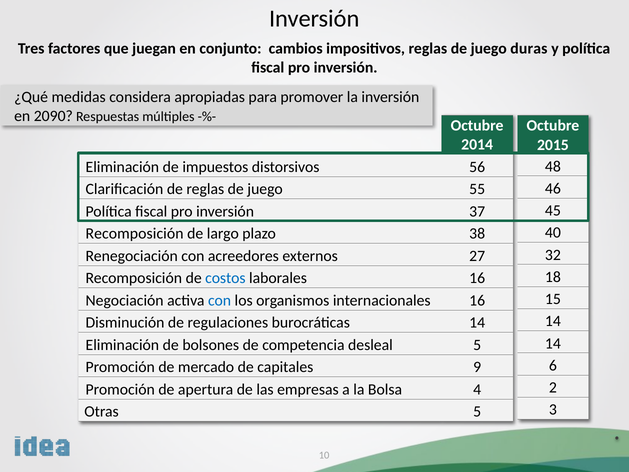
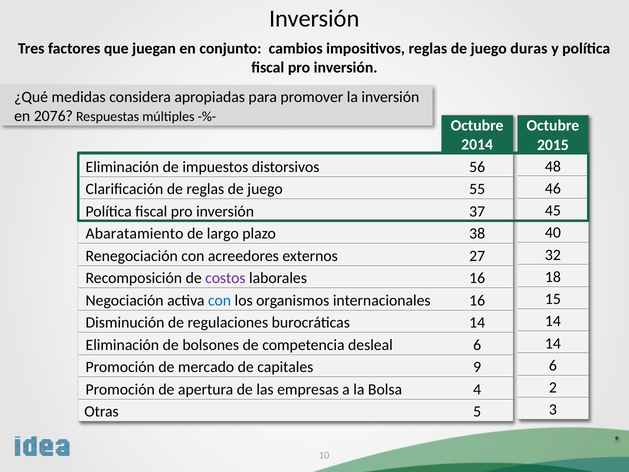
2090: 2090 -> 2076
Recomposición at (135, 234): Recomposición -> Abaratamiento
costos colour: blue -> purple
desleal 5: 5 -> 6
